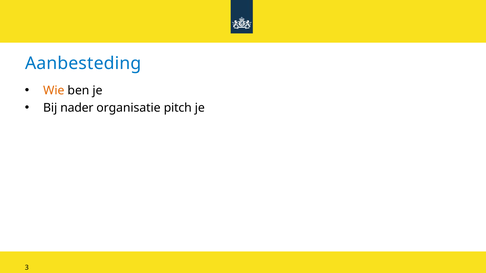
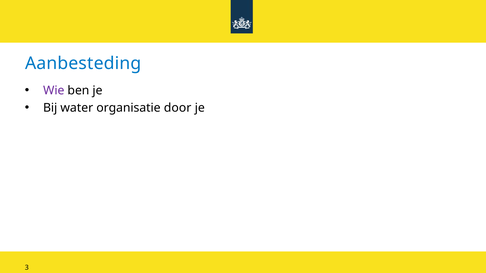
Wie colour: orange -> purple
nader: nader -> water
pitch: pitch -> door
